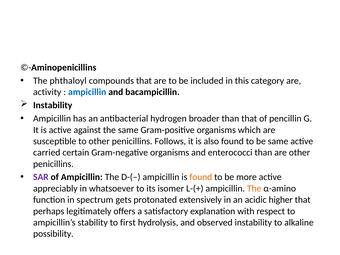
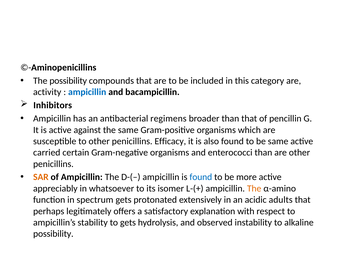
The phthaloyl: phthaloyl -> possibility
Instability at (53, 105): Instability -> Inhibitors
hydrogen: hydrogen -> regimens
Follows: Follows -> Efficacy
SAR colour: purple -> orange
found at (201, 177) colour: orange -> blue
higher: higher -> adults
to first: first -> gets
